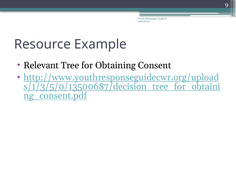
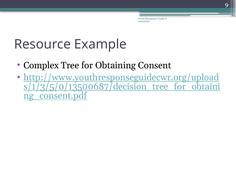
Relevant: Relevant -> Complex
